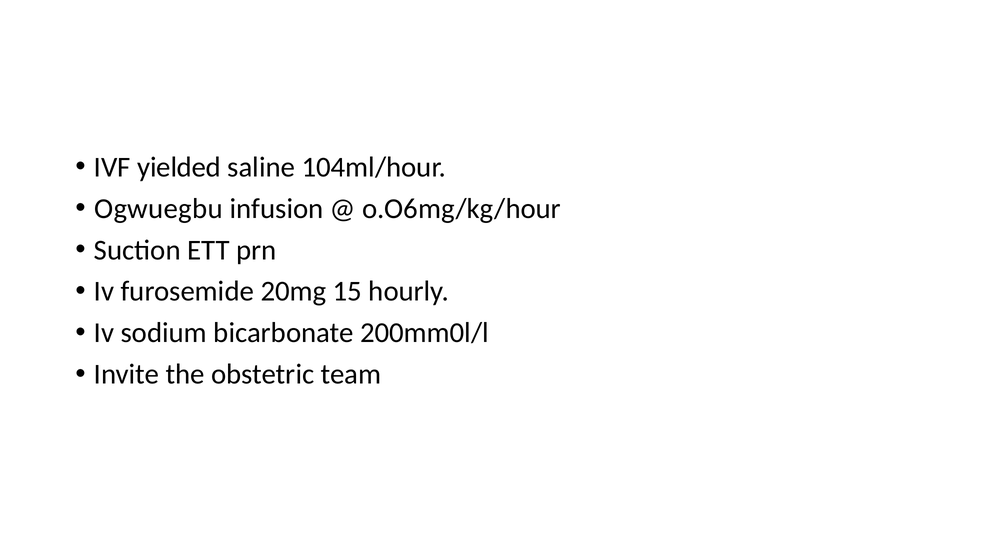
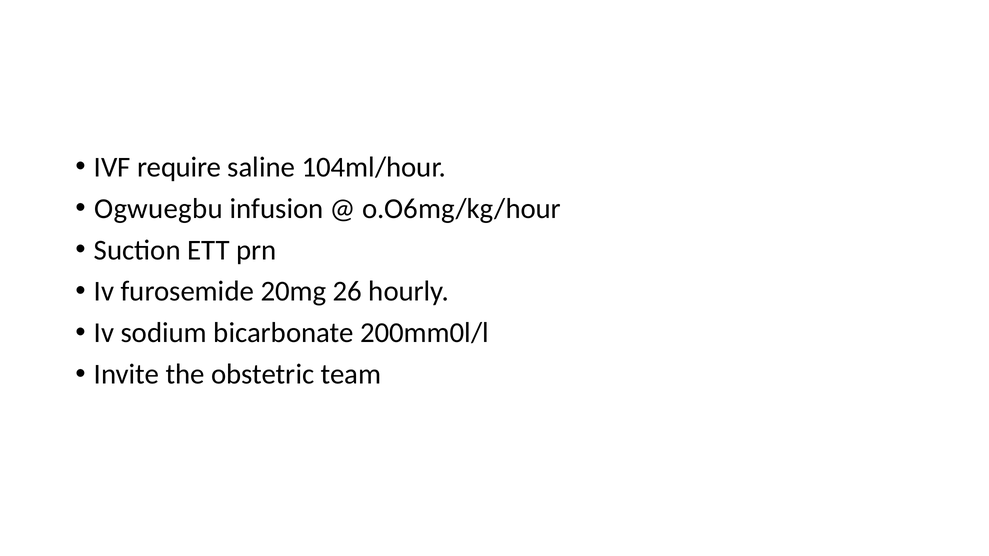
yielded: yielded -> require
15: 15 -> 26
